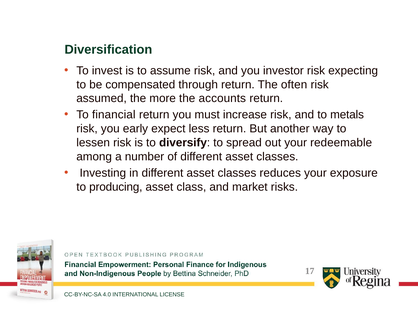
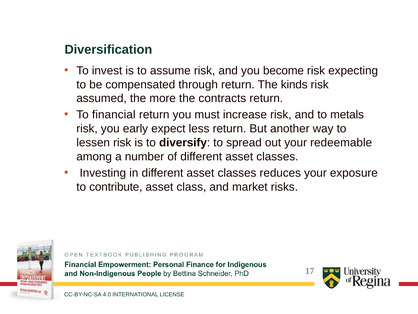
investor: investor -> become
often: often -> kinds
accounts: accounts -> contracts
producing: producing -> contribute
